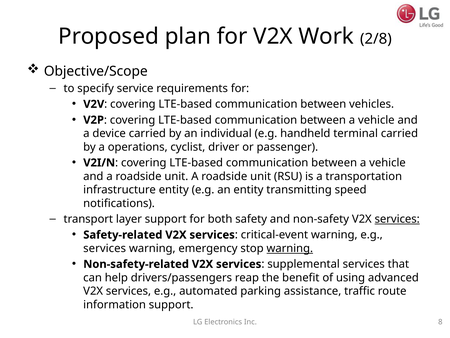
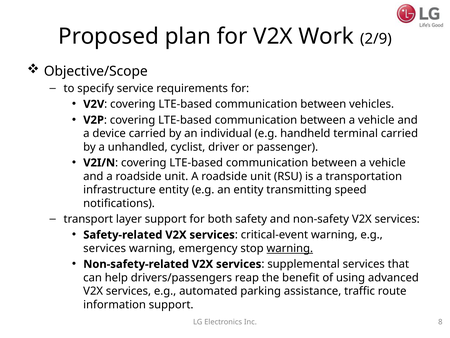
2/8: 2/8 -> 2/9
operations: operations -> unhandled
services at (397, 219) underline: present -> none
